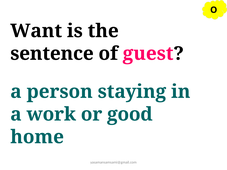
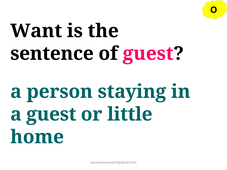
a work: work -> guest
good: good -> little
